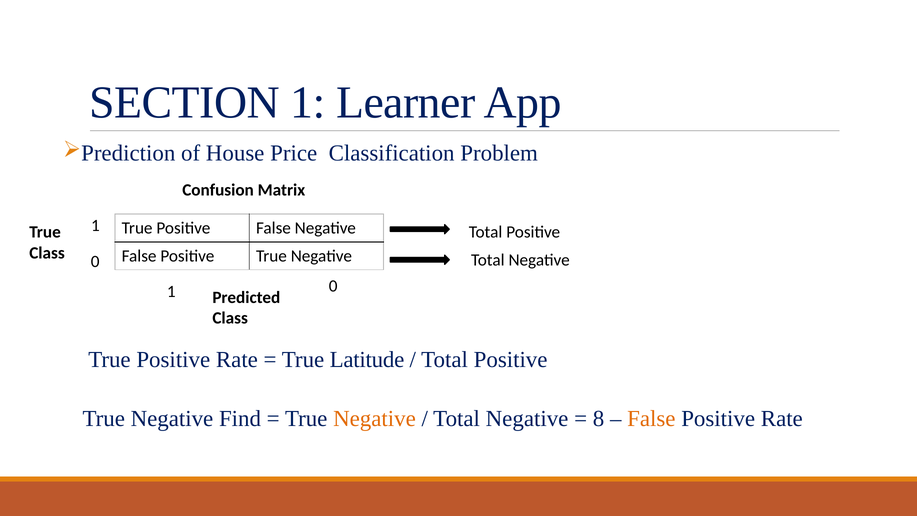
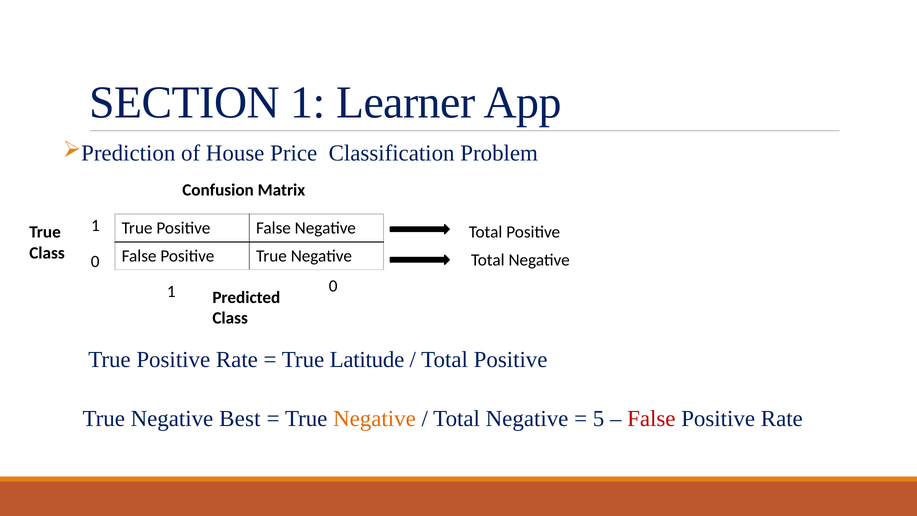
Find: Find -> Best
8: 8 -> 5
False at (651, 419) colour: orange -> red
